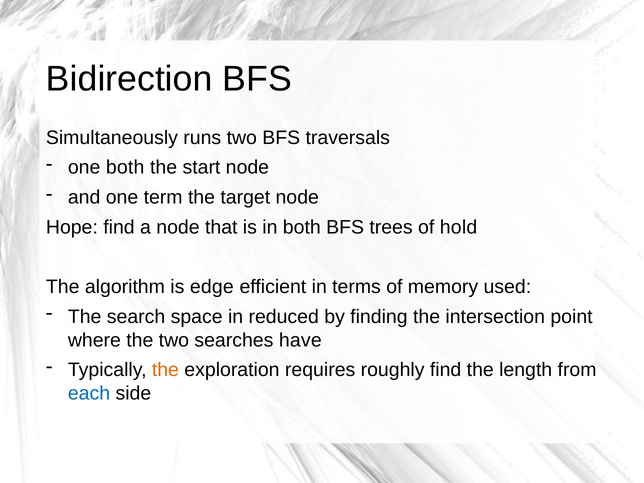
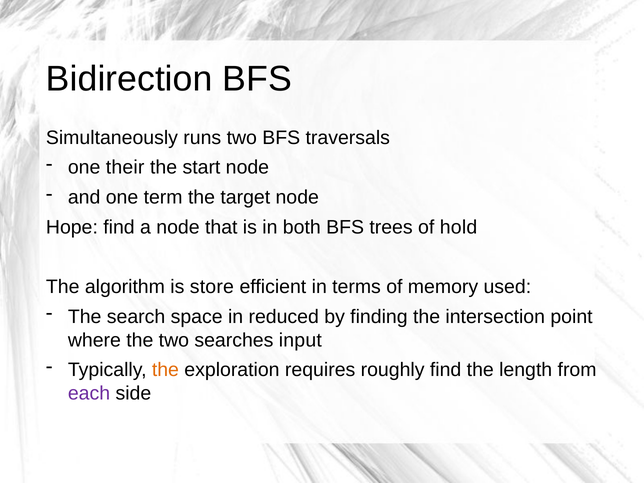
one both: both -> their
edge: edge -> store
have: have -> input
each colour: blue -> purple
